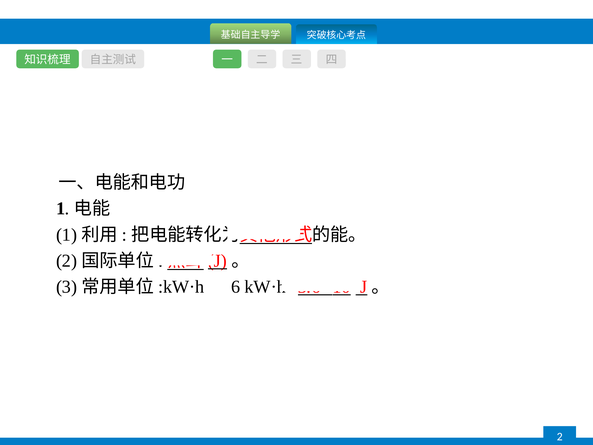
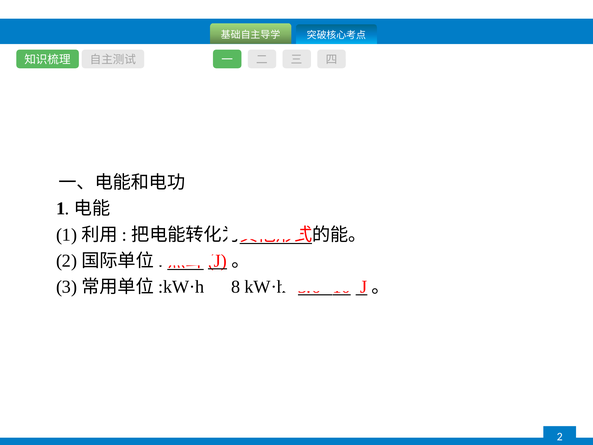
6: 6 -> 8
